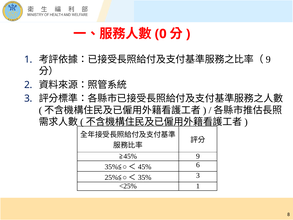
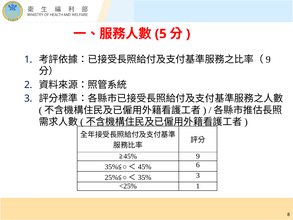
0: 0 -> 5
